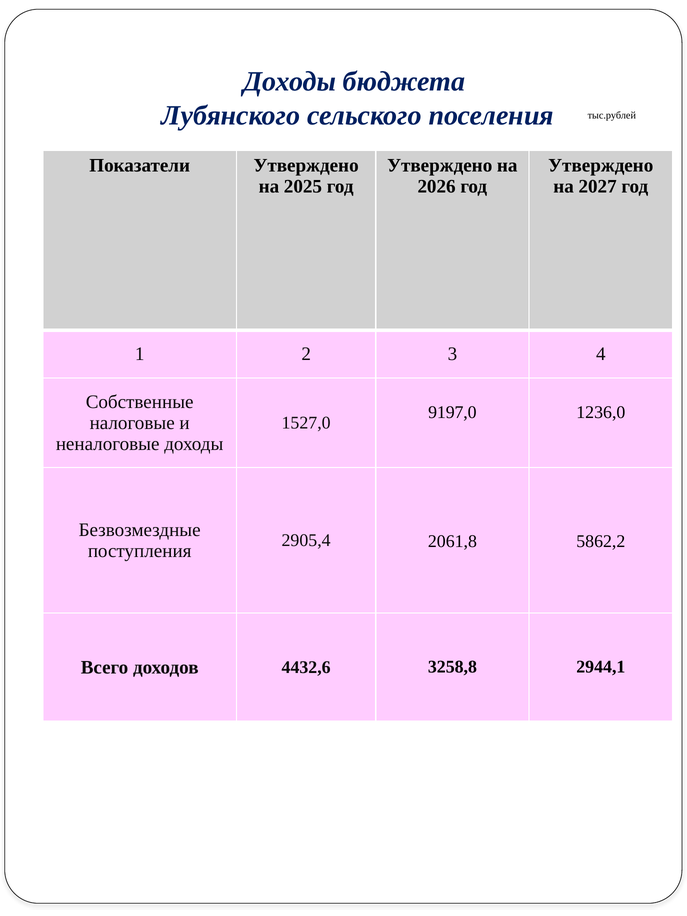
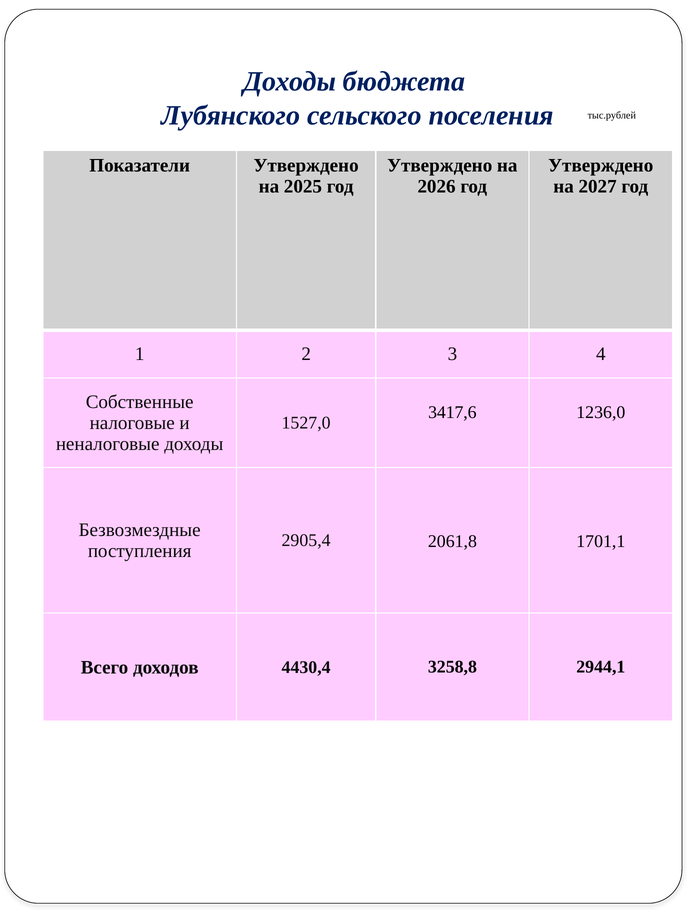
9197,0: 9197,0 -> 3417,6
5862,2: 5862,2 -> 1701,1
4432,6: 4432,6 -> 4430,4
